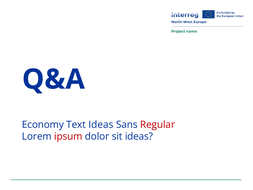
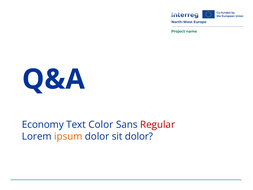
Text Ideas: Ideas -> Color
ipsum colour: red -> orange
sit ideas: ideas -> dolor
